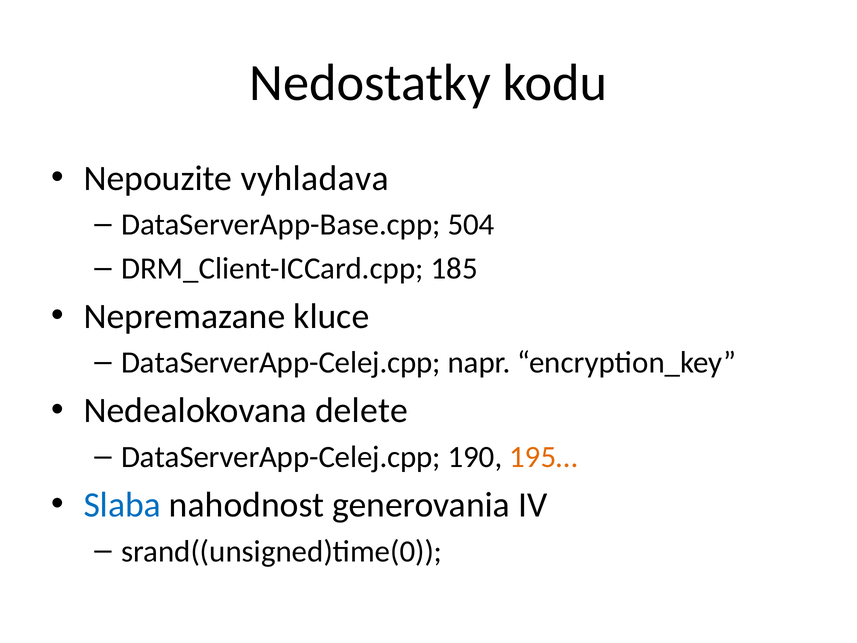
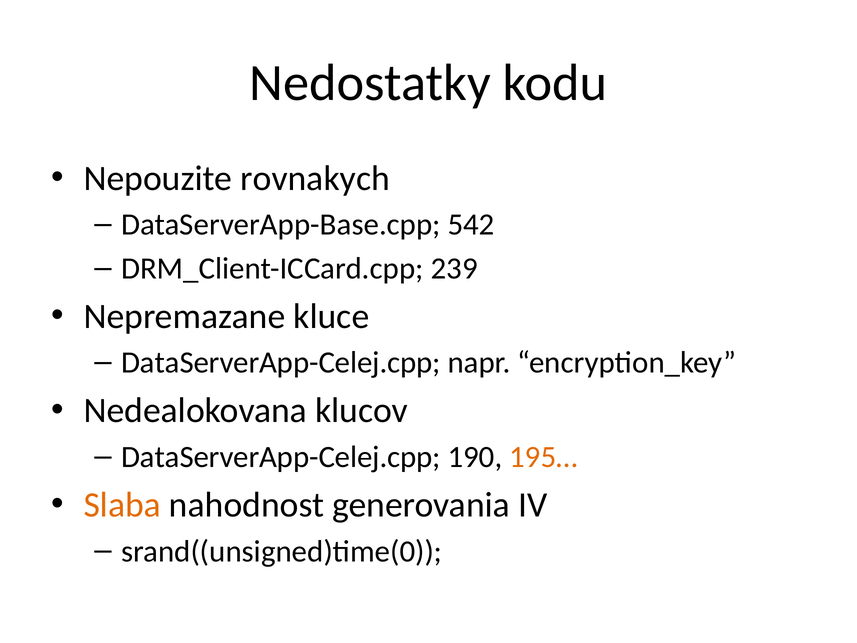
vyhladava: vyhladava -> rovnakych
504: 504 -> 542
185: 185 -> 239
delete: delete -> klucov
Slaba colour: blue -> orange
